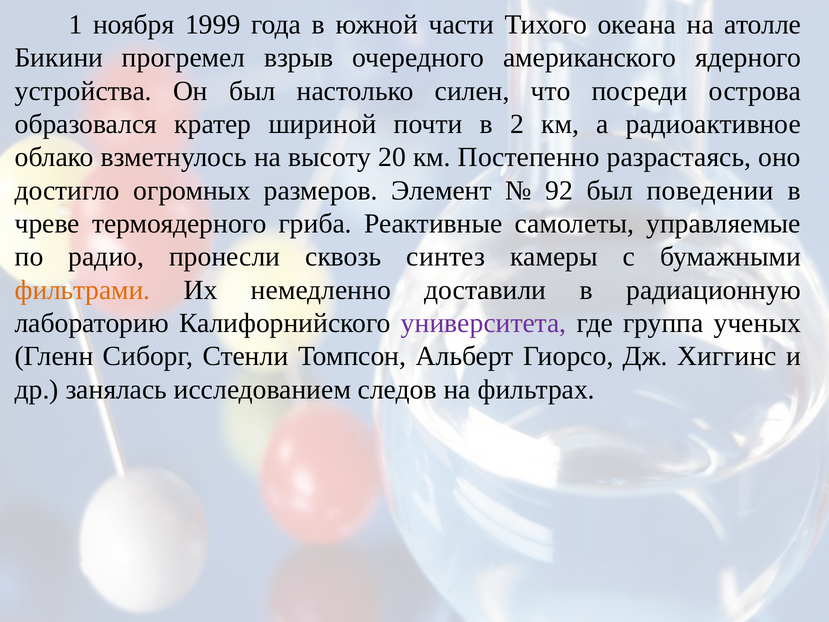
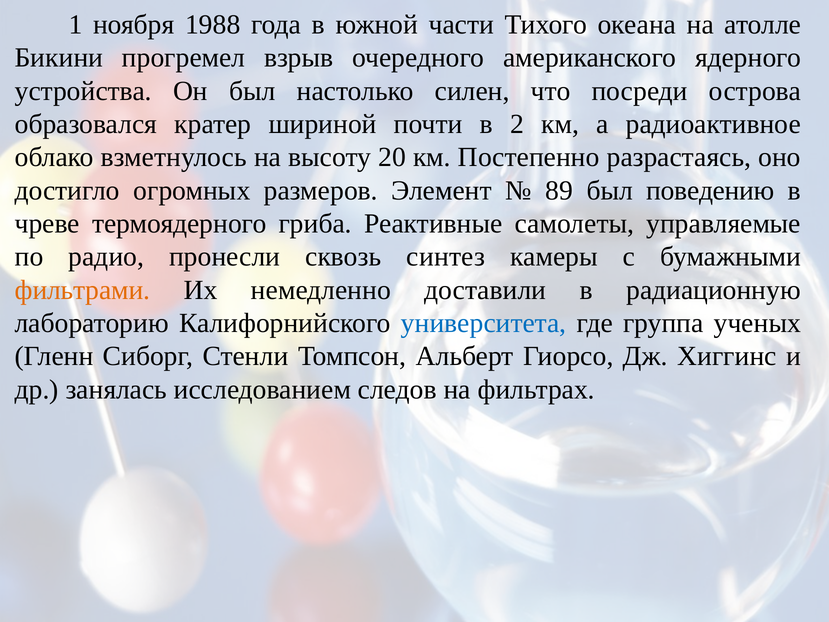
1999: 1999 -> 1988
92: 92 -> 89
поведении: поведении -> поведению
университета colour: purple -> blue
